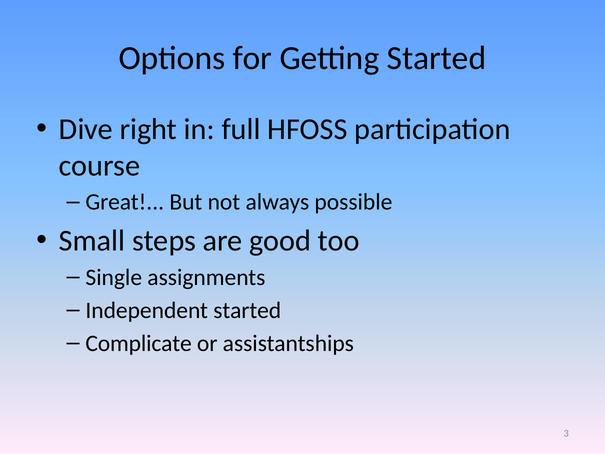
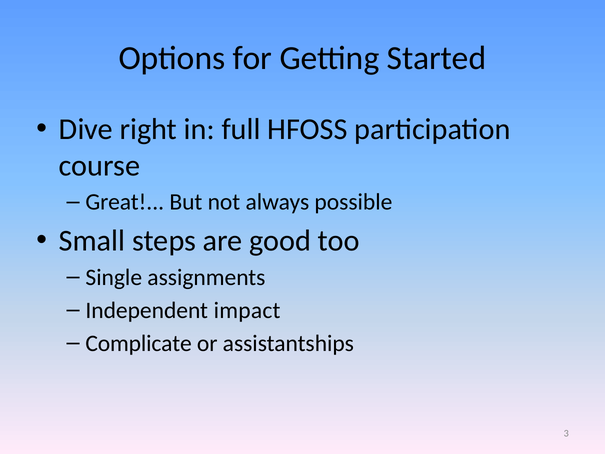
Independent started: started -> impact
